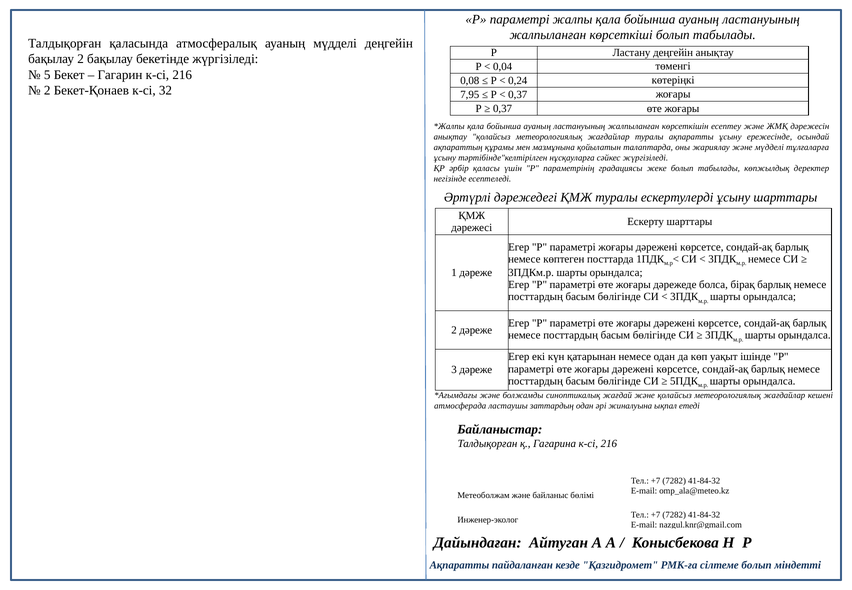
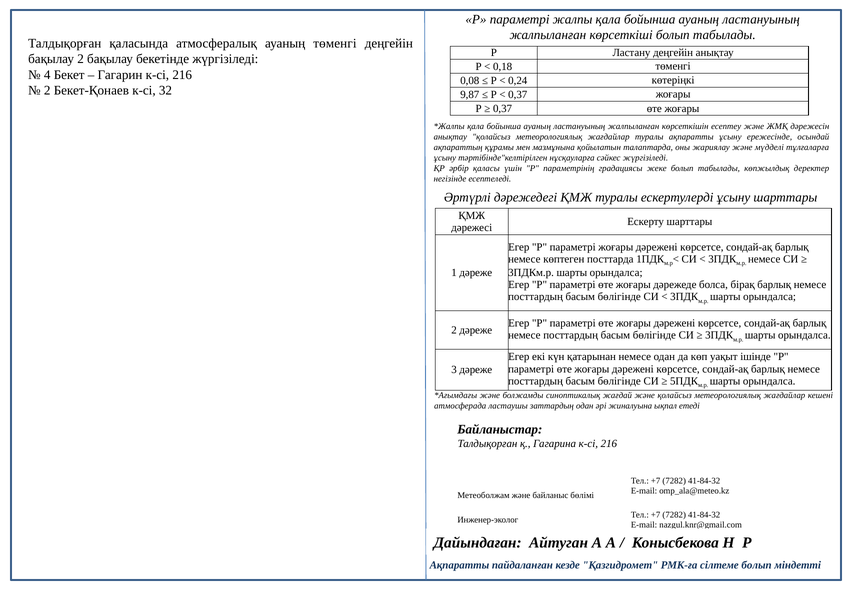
ауаның мүдделі: мүдделі -> төменгі
0,04: 0,04 -> 0,18
5: 5 -> 4
7,95: 7,95 -> 9,87
